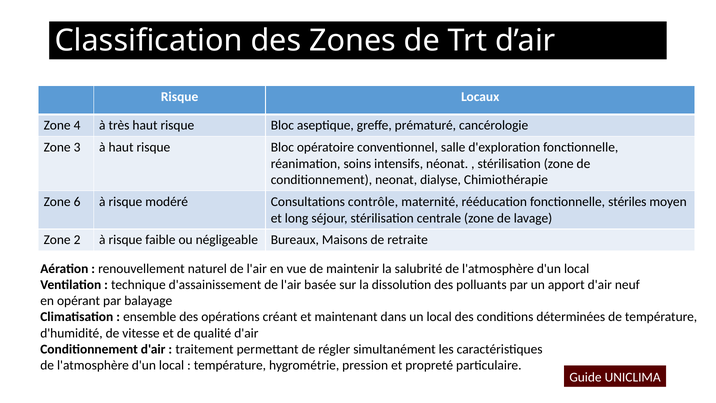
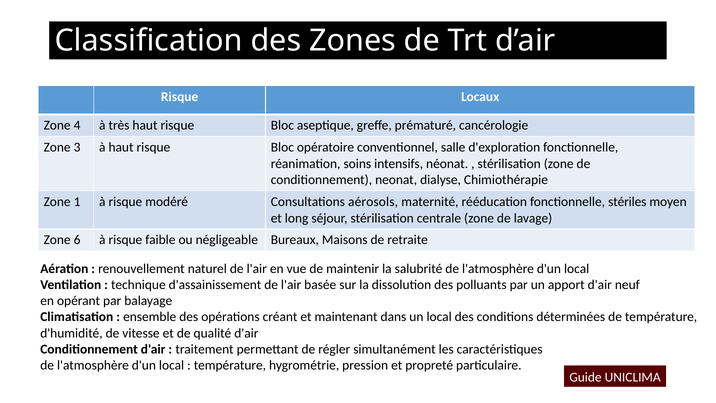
6: 6 -> 1
contrôle: contrôle -> aérosols
2: 2 -> 6
